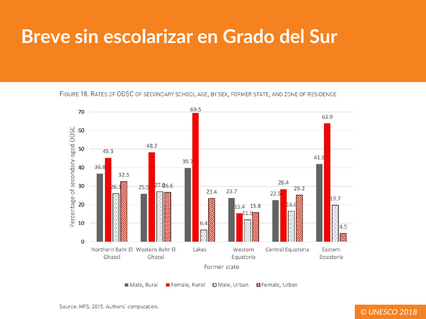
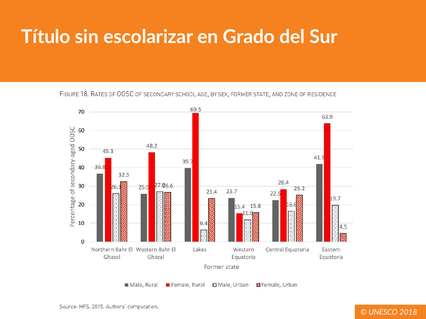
Breve: Breve -> Título
